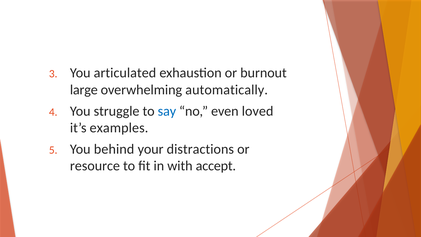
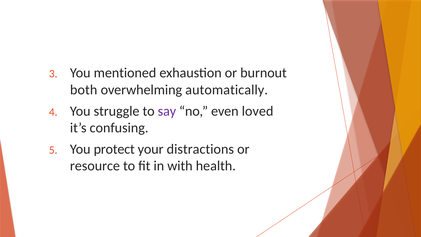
articulated: articulated -> mentioned
large: large -> both
say colour: blue -> purple
examples: examples -> confusing
behind: behind -> protect
accept: accept -> health
